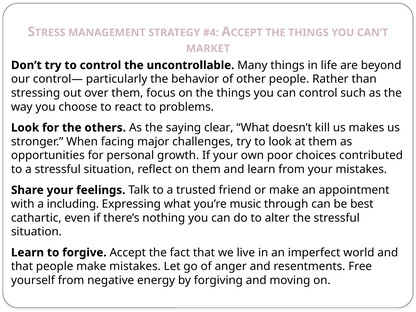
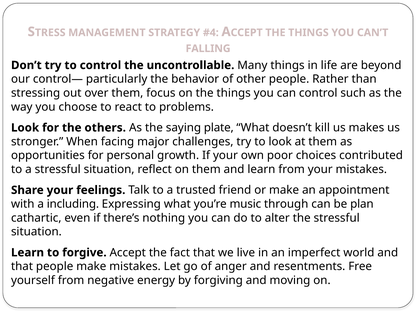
MARKET: MARKET -> FALLING
clear: clear -> plate
best: best -> plan
